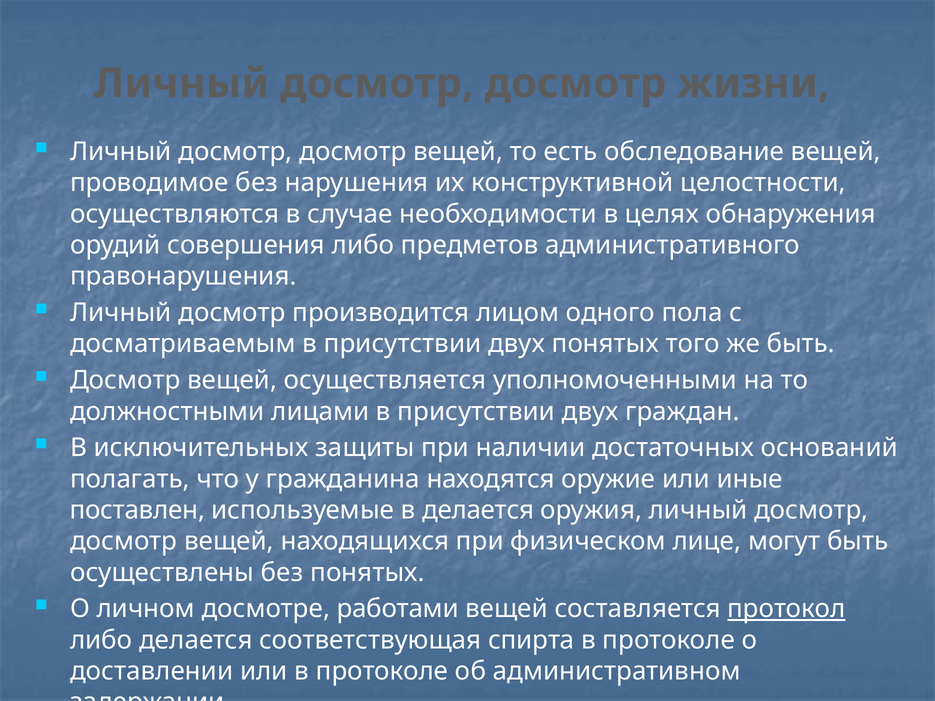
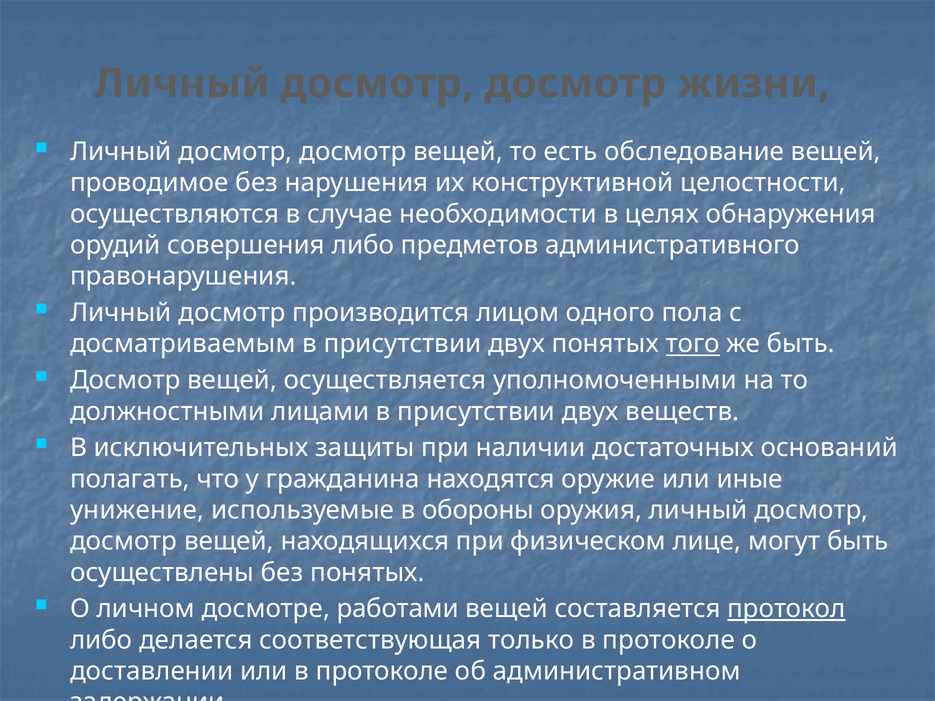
того underline: none -> present
граждан: граждан -> веществ
поставлен: поставлен -> унижение
в делается: делается -> обороны
спирта: спирта -> только
